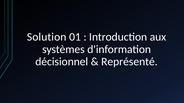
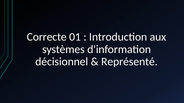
Solution: Solution -> Correcte
